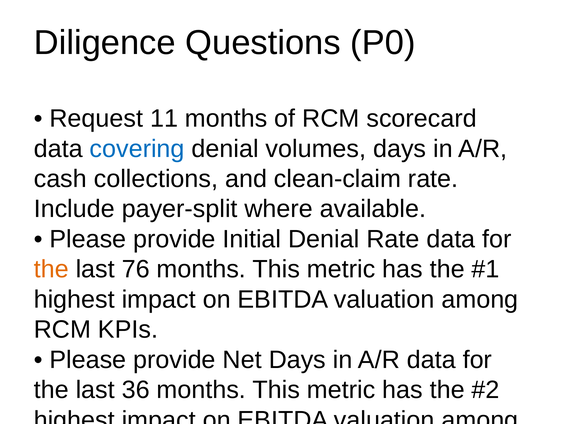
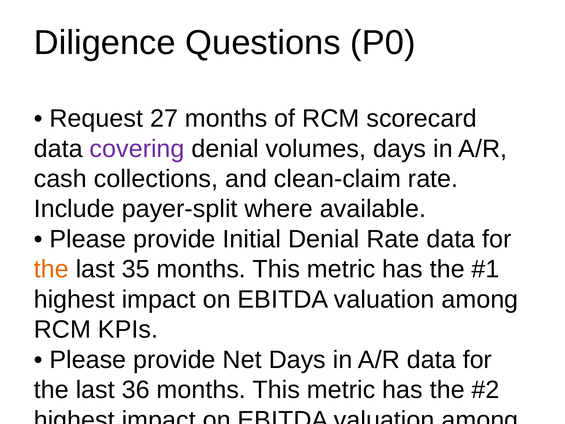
11: 11 -> 27
covering colour: blue -> purple
76: 76 -> 35
